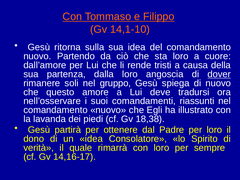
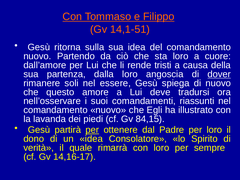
14,1-10: 14,1-10 -> 14,1-51
gruppo: gruppo -> essere
18,38: 18,38 -> 84,15
per at (92, 130) underline: none -> present
